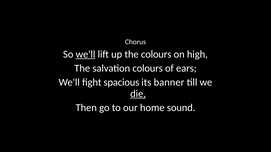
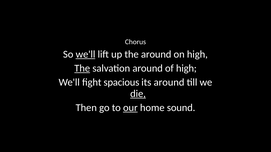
the colours: colours -> around
The at (82, 68) underline: none -> present
salvation colours: colours -> around
of ears: ears -> high
its banner: banner -> around
our underline: none -> present
